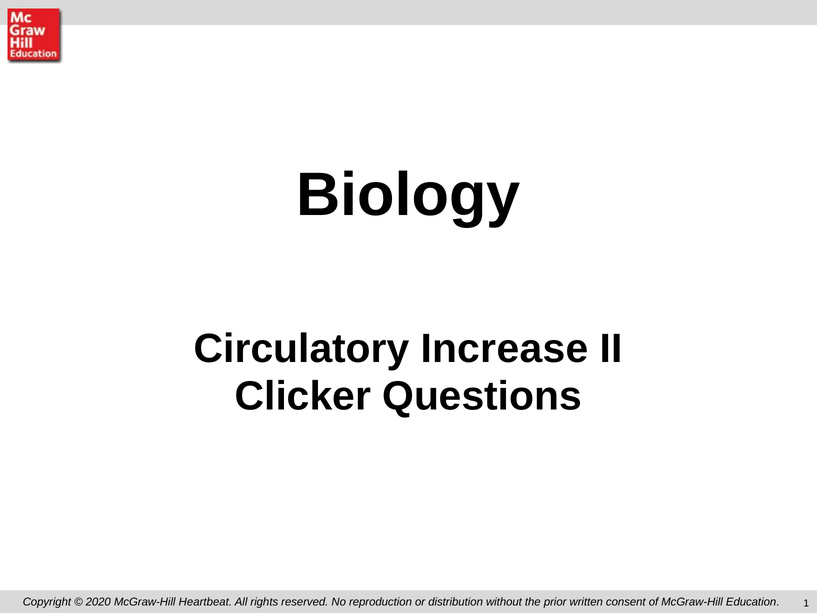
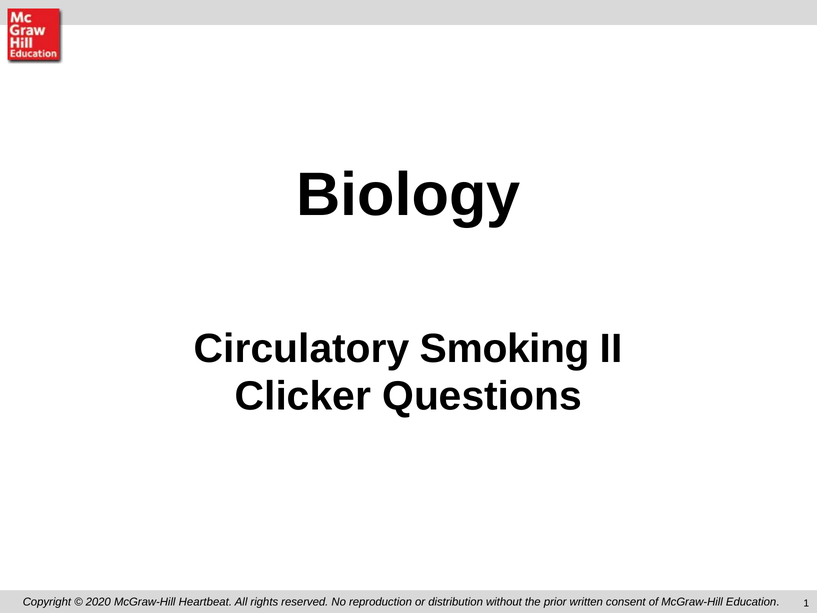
Increase: Increase -> Smoking
